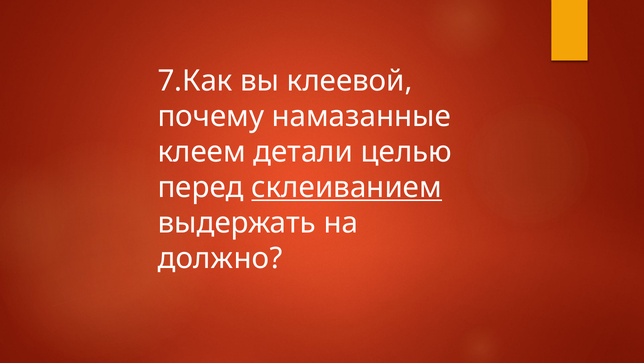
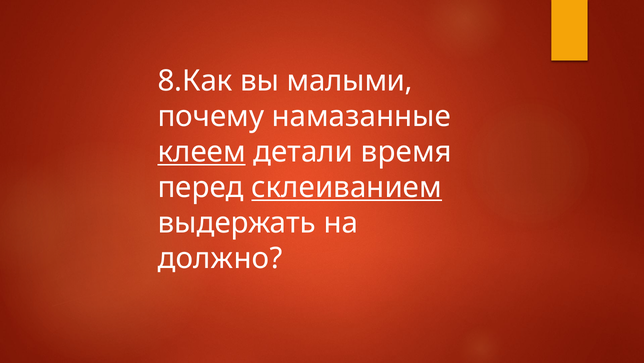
7.Как: 7.Как -> 8.Как
клеевой: клеевой -> малыми
клеем underline: none -> present
целью: целью -> время
